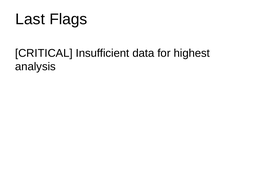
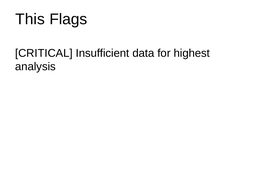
Last: Last -> This
